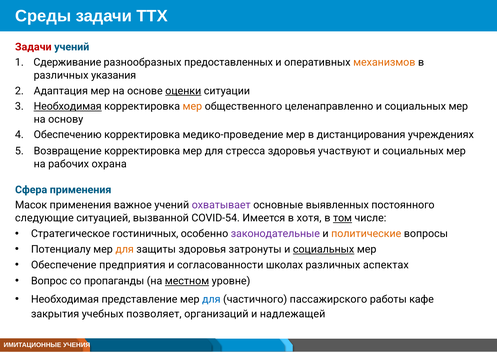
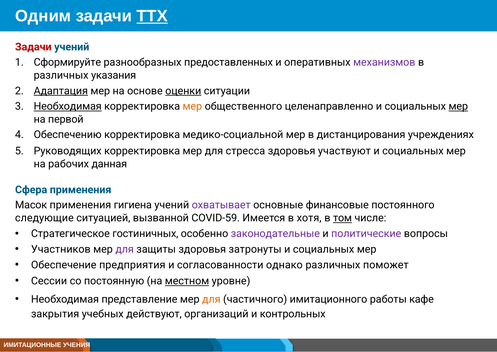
Среды: Среды -> Одним
TTX underline: none -> present
Сдерживание: Сдерживание -> Сформируйте
механизмов colour: orange -> purple
Адаптация underline: none -> present
мер at (458, 106) underline: none -> present
основу: основу -> первой
медико‑проведение: медико‑проведение -> медико‑социальной
Возвращение: Возвращение -> Руководящих
охрана: охрана -> данная
важное: важное -> гигиена
выявленных: выявленных -> финансовые
COVID‑54: COVID‑54 -> COVID‑59
политические colour: orange -> purple
Потенциалу: Потенциалу -> Участников
для at (125, 249) colour: orange -> purple
социальных at (324, 249) underline: present -> none
школах: школах -> однако
аспектах: аспектах -> поможет
Вопрос: Вопрос -> Сессии
пропаганды: пропаганды -> постоянную
для at (211, 299) colour: blue -> orange
пассажирского: пассажирского -> имитационного
позволяет: позволяет -> действуют
надлежащей: надлежащей -> контрольных
